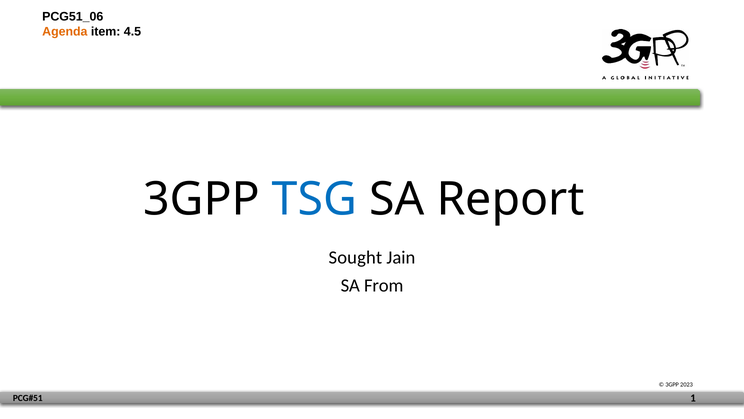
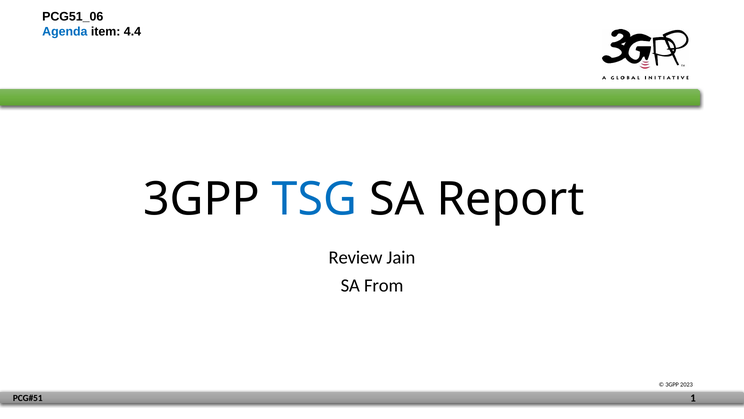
Agenda colour: orange -> blue
4.5: 4.5 -> 4.4
Sought: Sought -> Review
